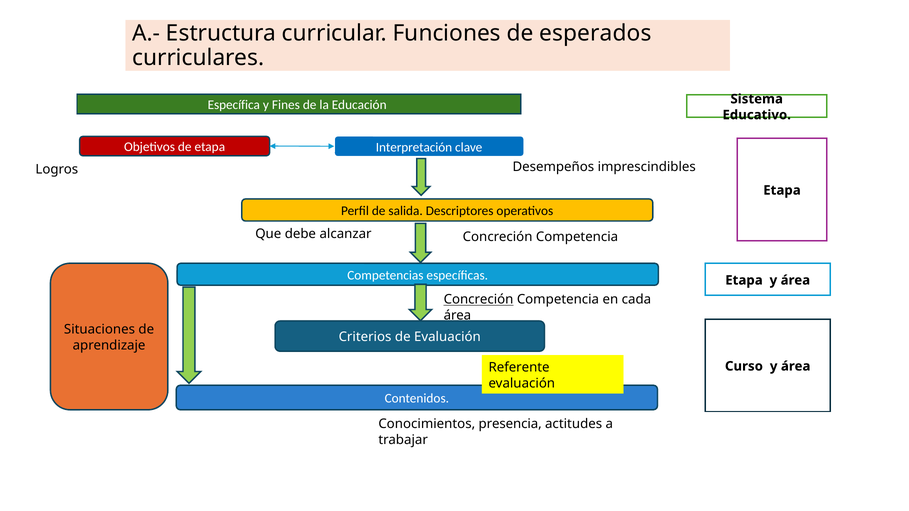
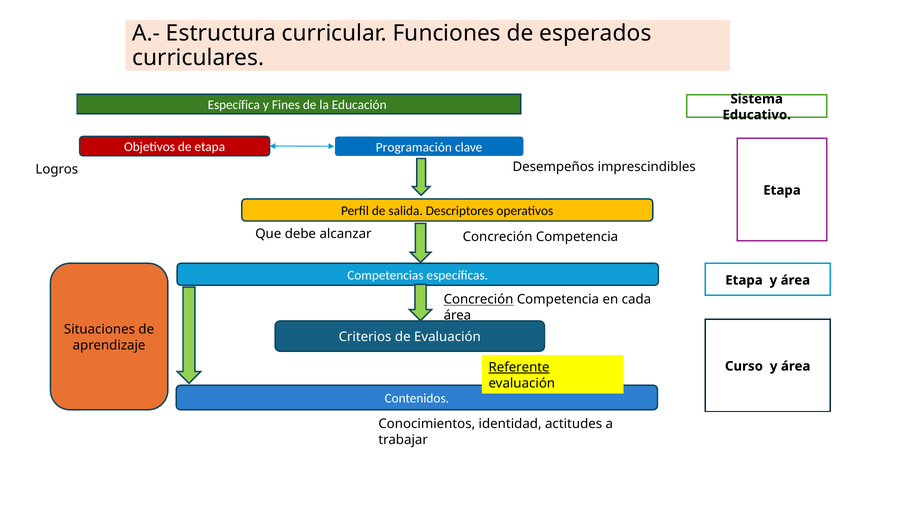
Interpretación: Interpretación -> Programación
Referente underline: none -> present
presencia: presencia -> identidad
